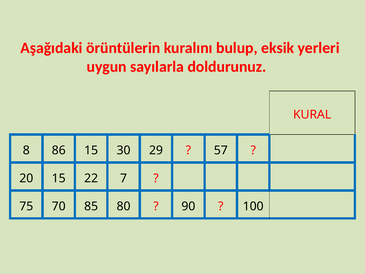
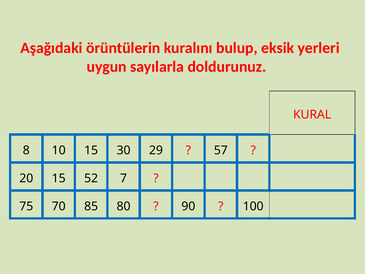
86: 86 -> 10
22: 22 -> 52
